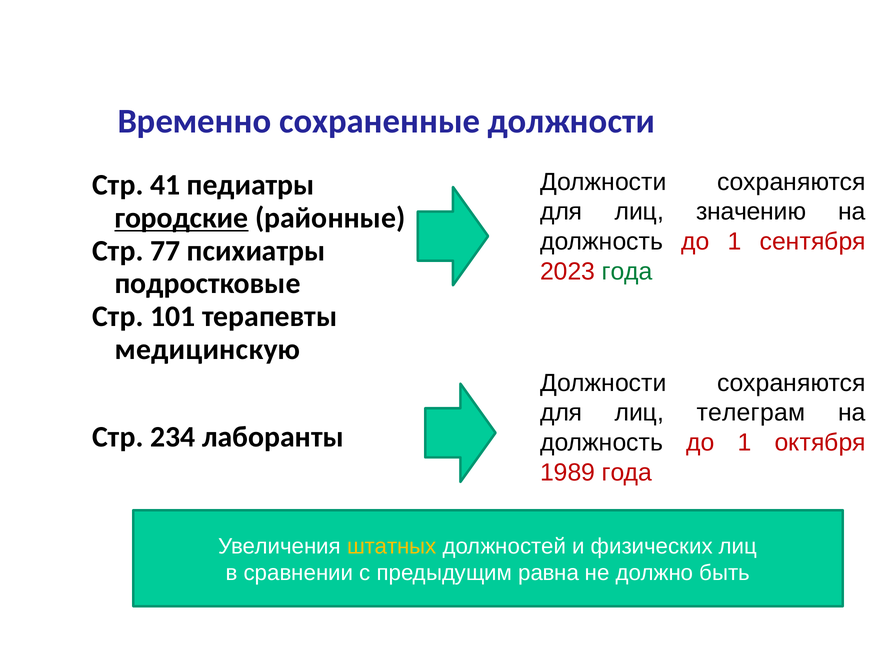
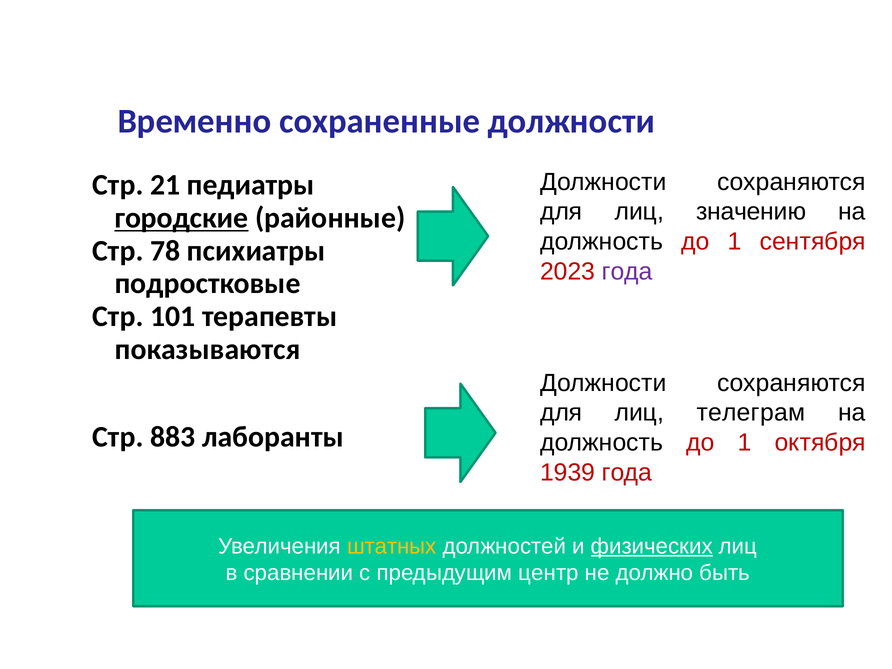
41: 41 -> 21
77: 77 -> 78
года at (627, 271) colour: green -> purple
медицинскую: медицинскую -> показываются
234: 234 -> 883
1989: 1989 -> 1939
физических underline: none -> present
равна: равна -> центр
